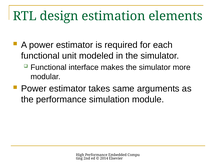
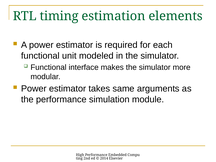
design: design -> timing
